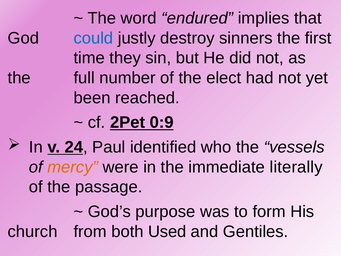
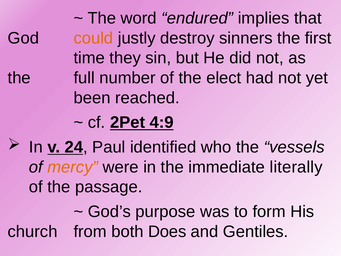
could colour: blue -> orange
0:9: 0:9 -> 4:9
Used: Used -> Does
